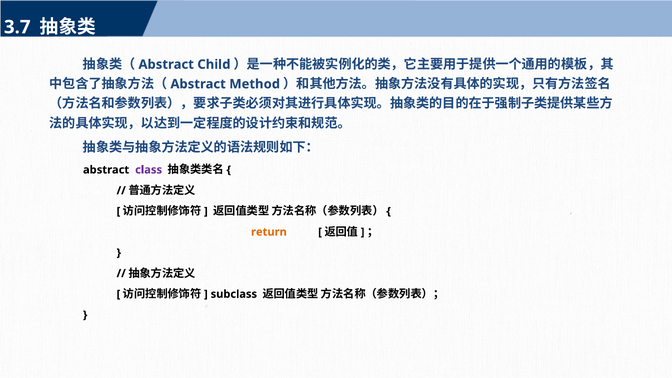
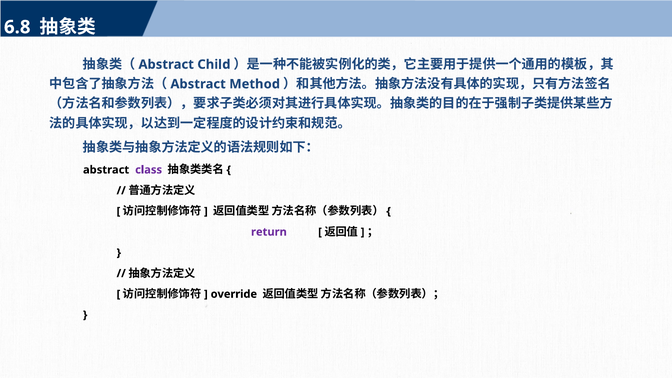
3.7: 3.7 -> 6.8
return colour: orange -> purple
subclass: subclass -> override
